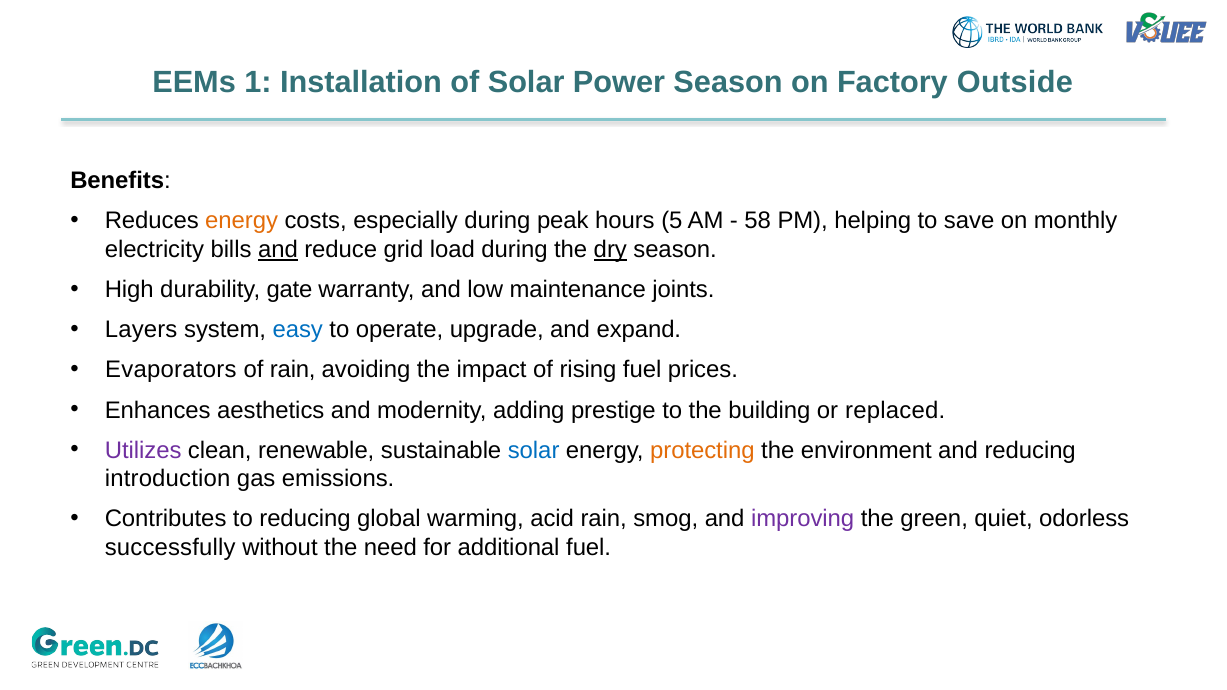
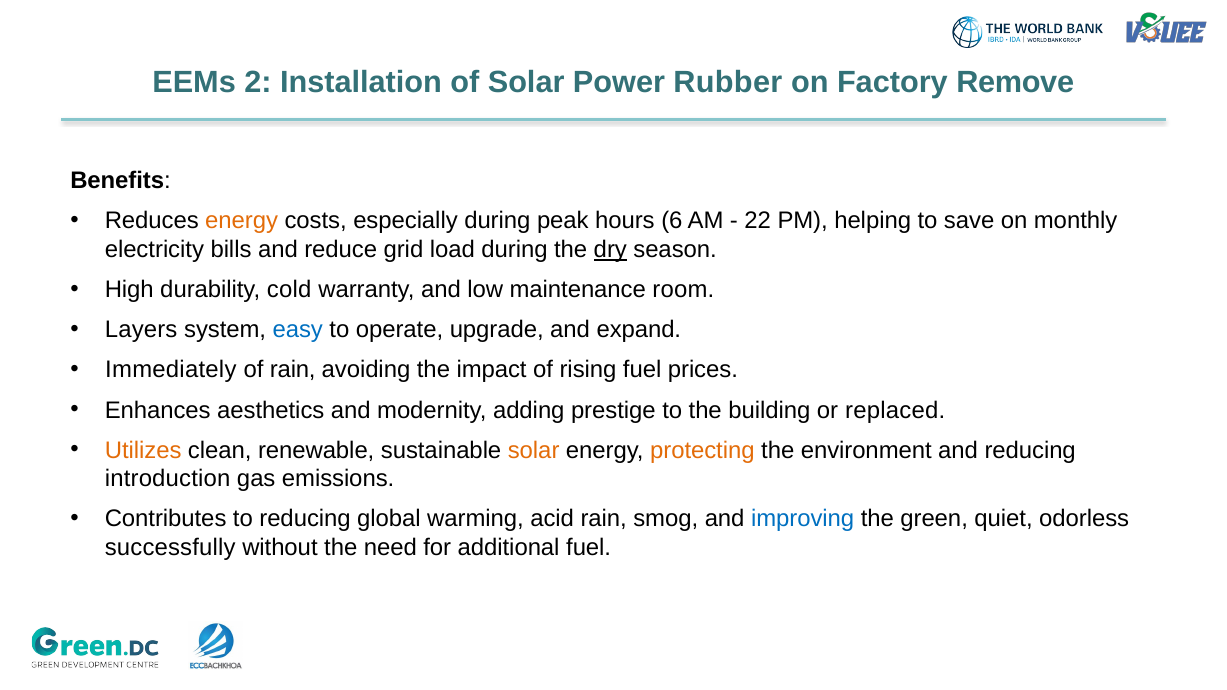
1: 1 -> 2
Power Season: Season -> Rubber
Outside: Outside -> Remove
5: 5 -> 6
58: 58 -> 22
and at (278, 250) underline: present -> none
gate: gate -> cold
joints: joints -> room
Evaporators: Evaporators -> Immediately
Utilizes colour: purple -> orange
solar at (534, 450) colour: blue -> orange
improving colour: purple -> blue
